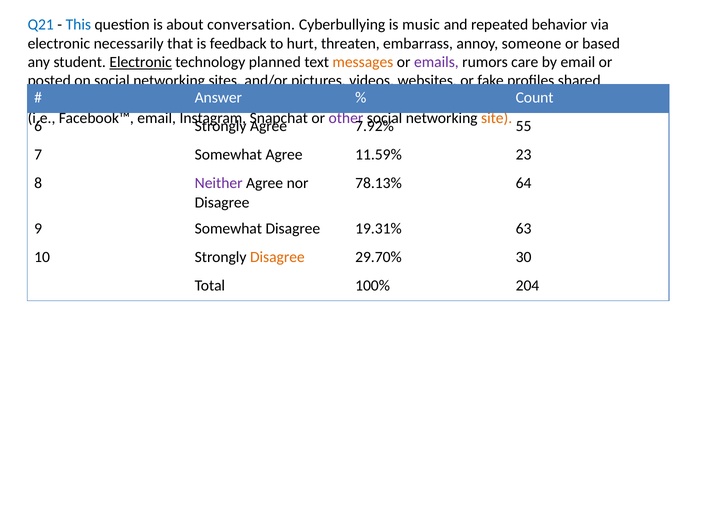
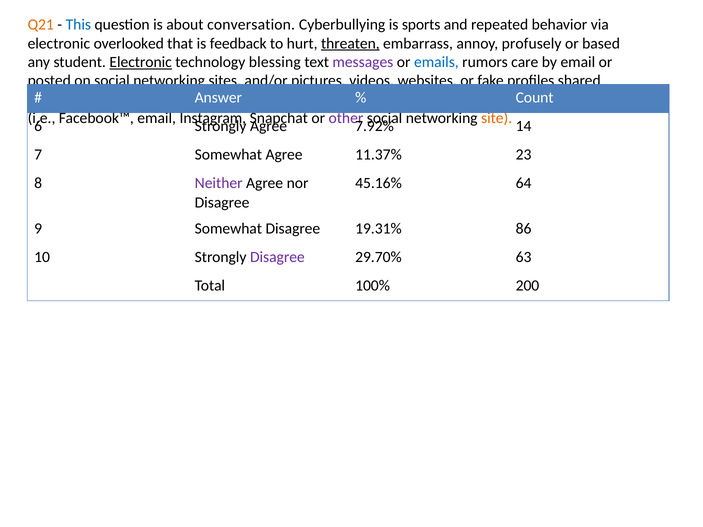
Q21 colour: blue -> orange
music: music -> sports
necessarily: necessarily -> overlooked
threaten underline: none -> present
someone: someone -> profusely
planned: planned -> blessing
messages colour: orange -> purple
emails colour: purple -> blue
55: 55 -> 14
11.59%: 11.59% -> 11.37%
78.13%: 78.13% -> 45.16%
63: 63 -> 86
Disagree at (277, 257) colour: orange -> purple
30: 30 -> 63
204: 204 -> 200
